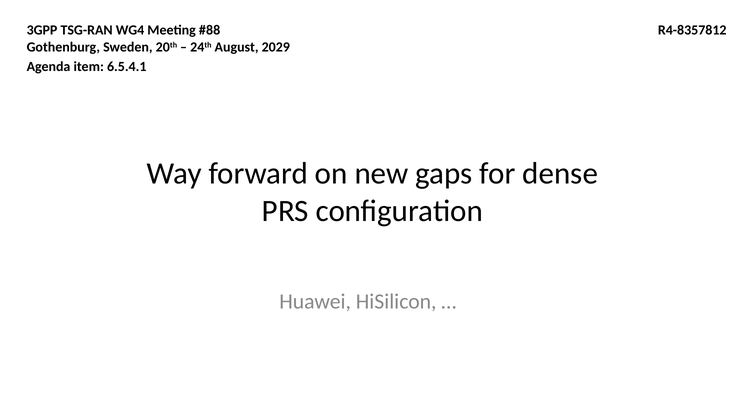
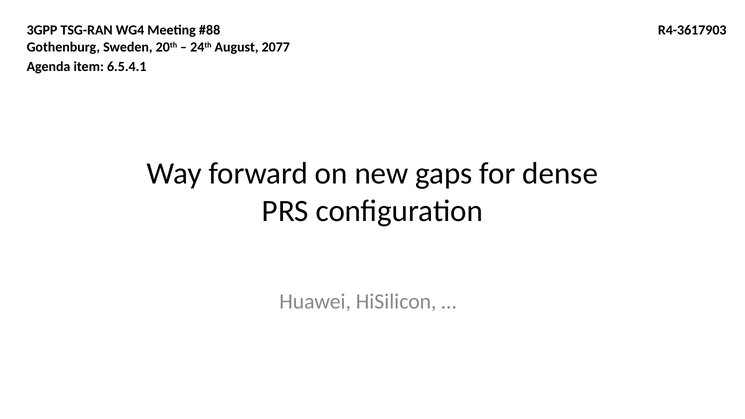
R4-8357812: R4-8357812 -> R4-3617903
2029: 2029 -> 2077
